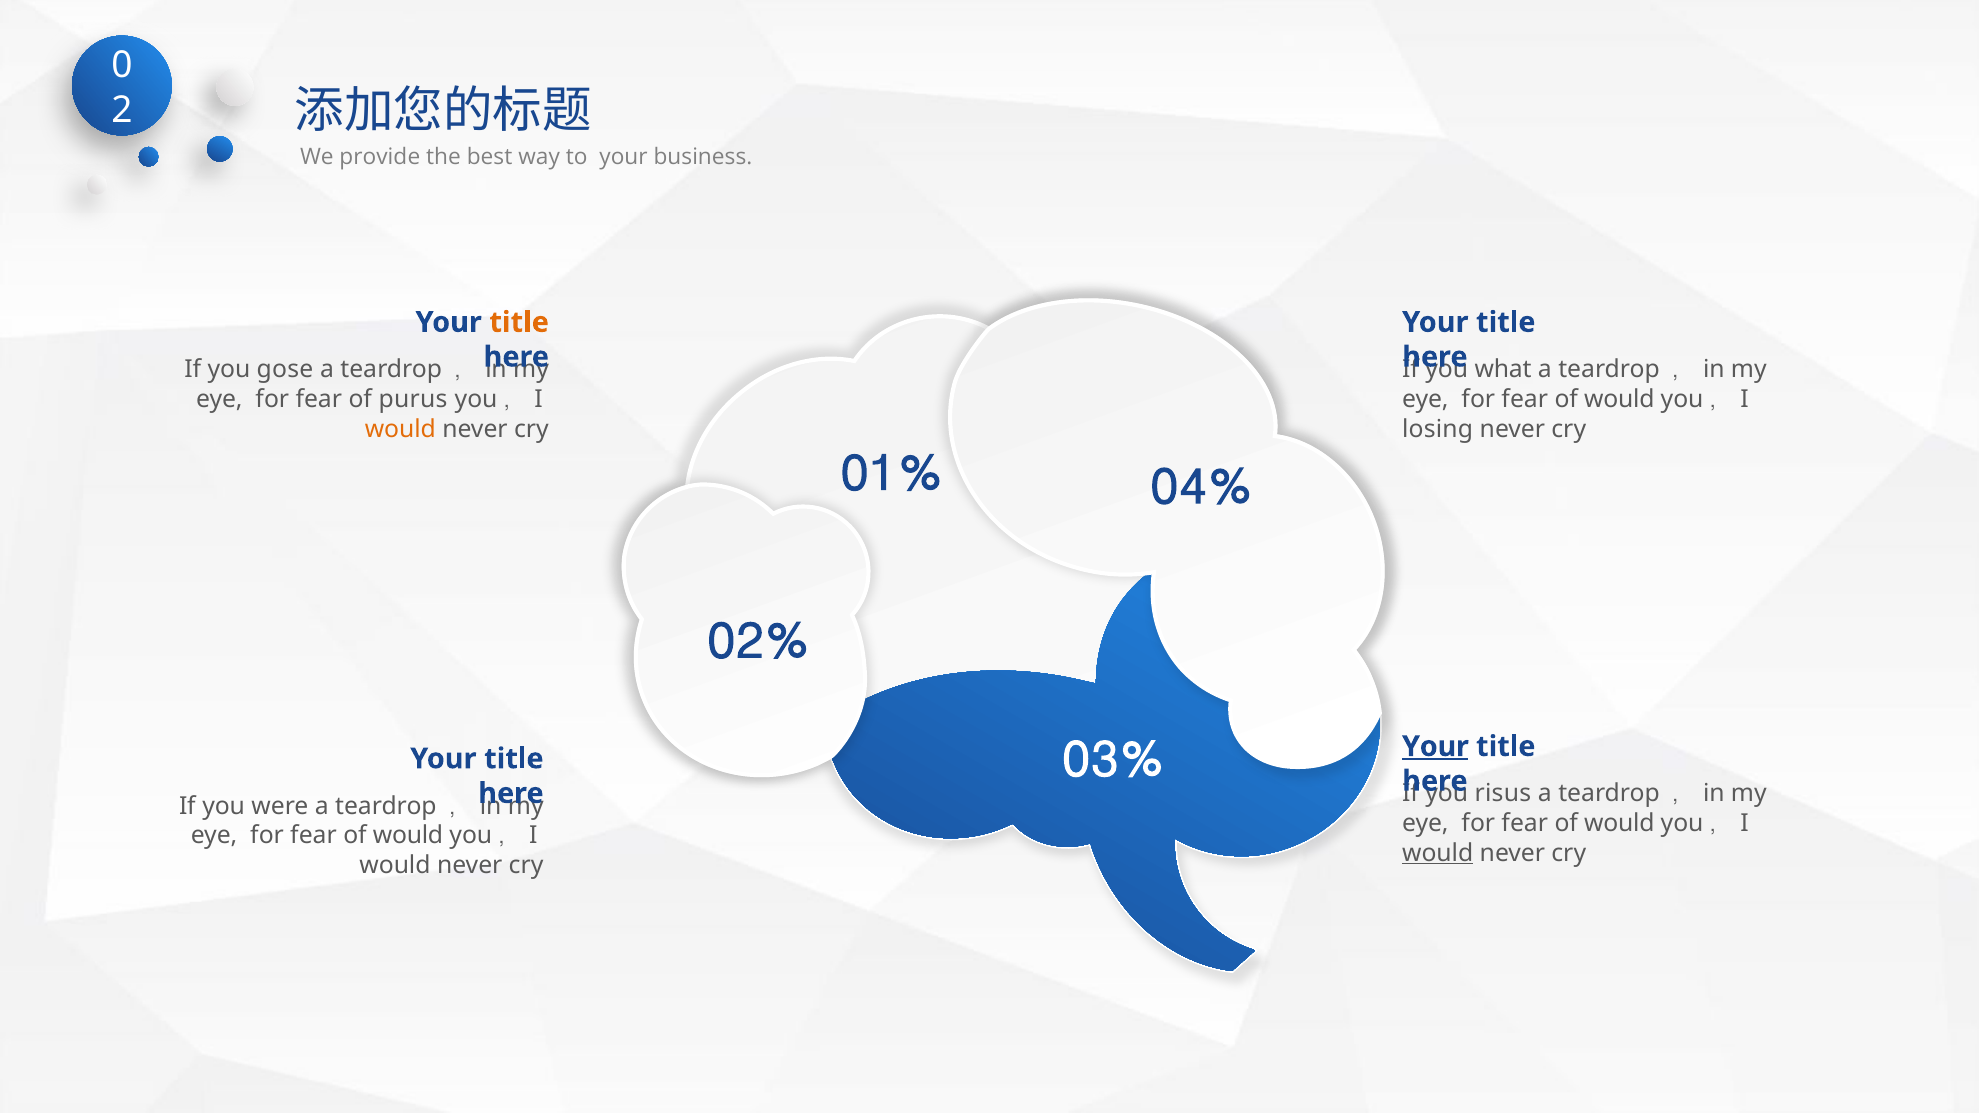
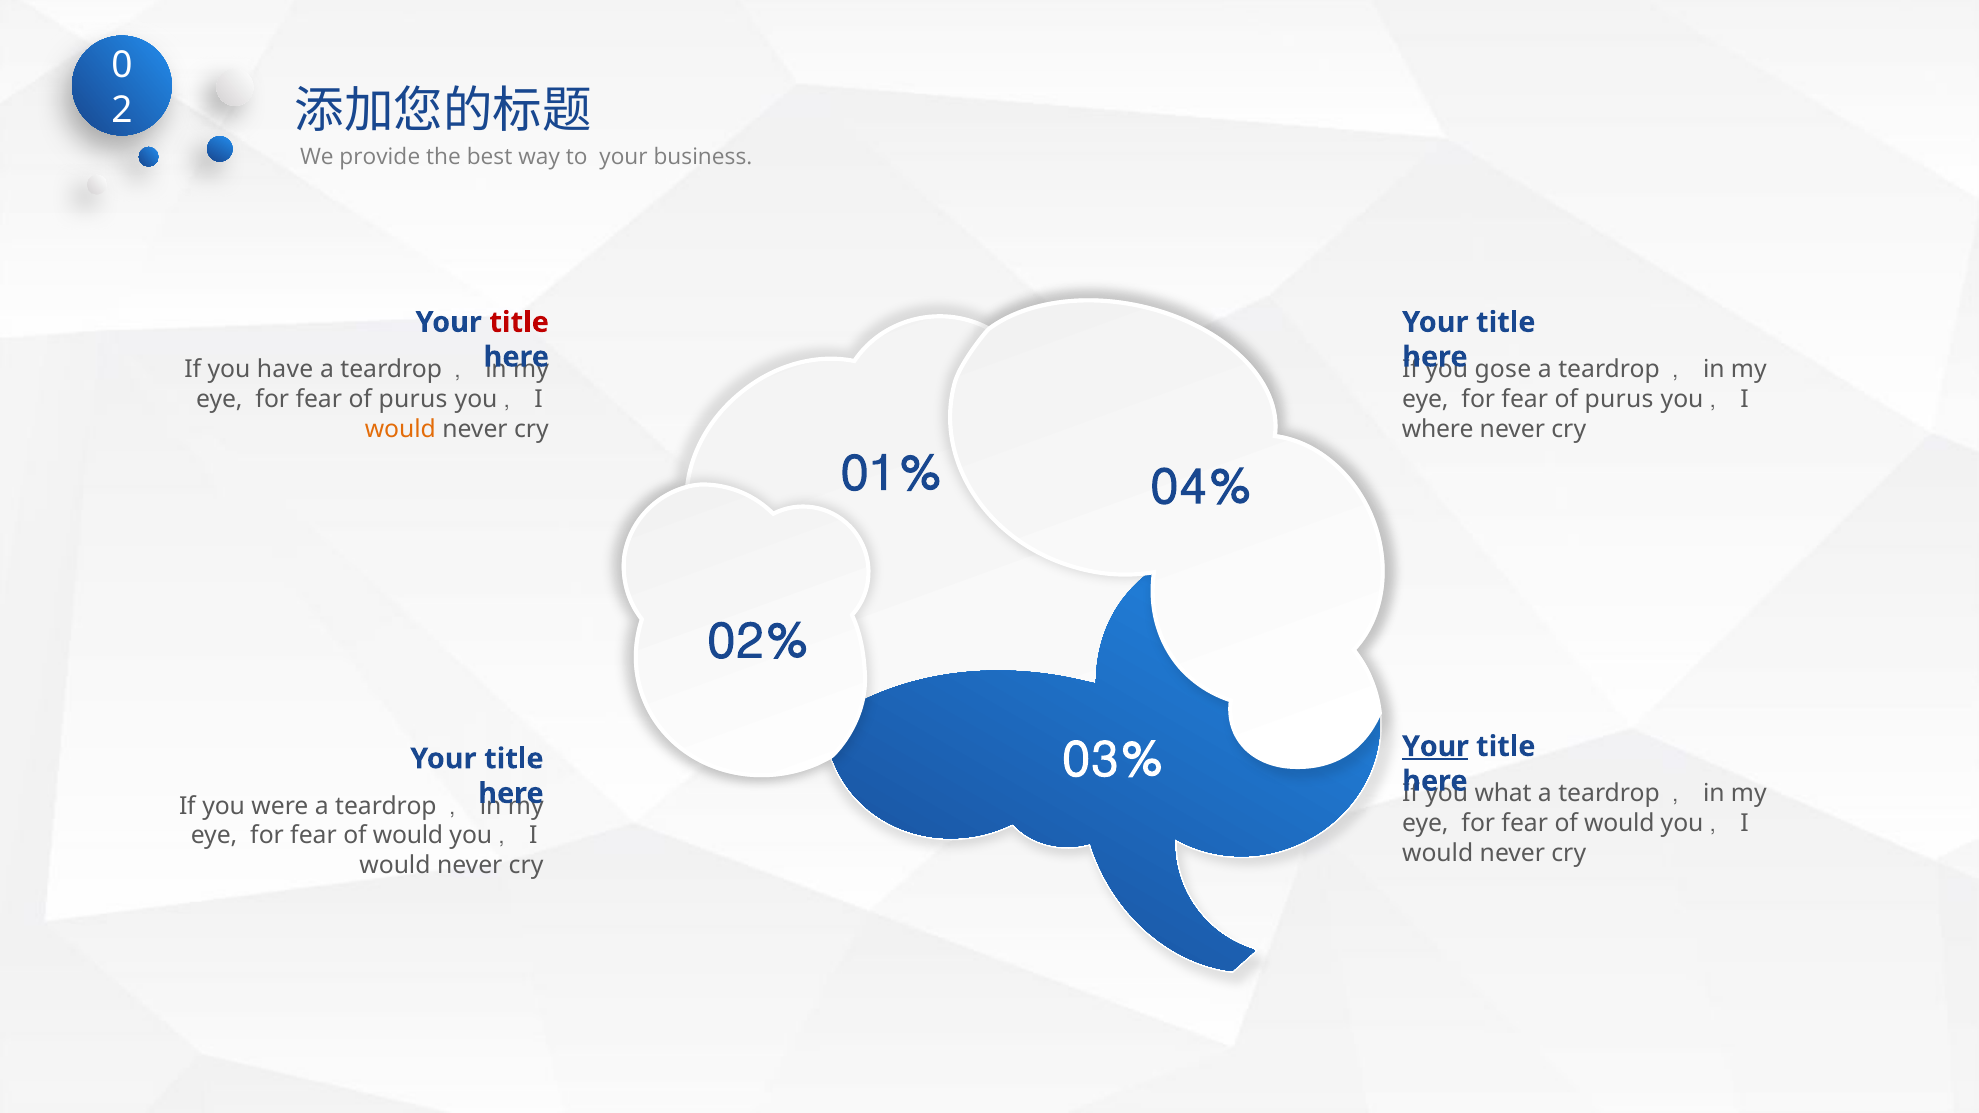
title at (519, 322) colour: orange -> red
gose: gose -> have
what: what -> gose
would at (1619, 399): would -> purus
losing: losing -> where
risus: risus -> what
would at (1438, 853) underline: present -> none
